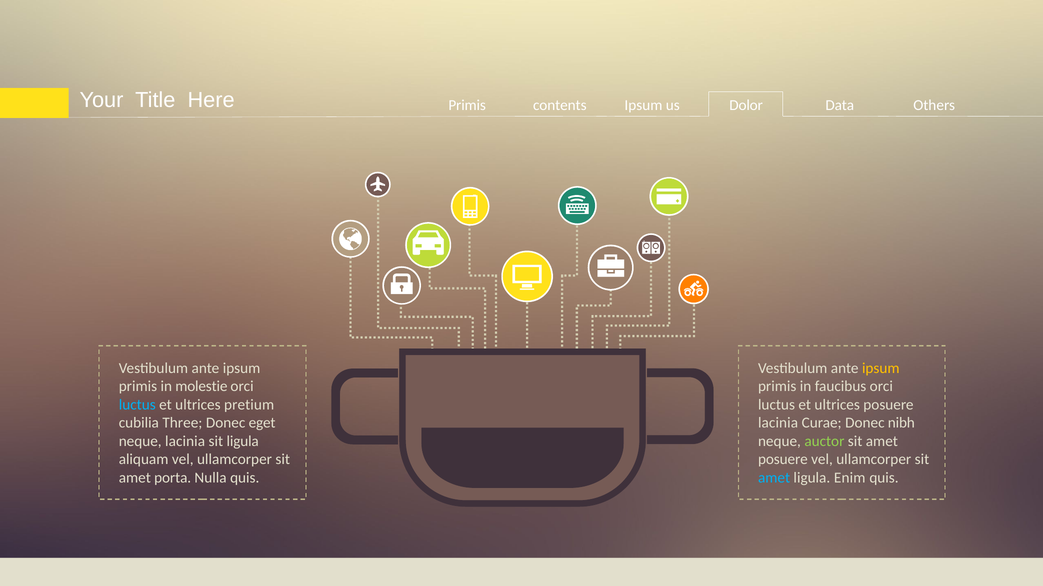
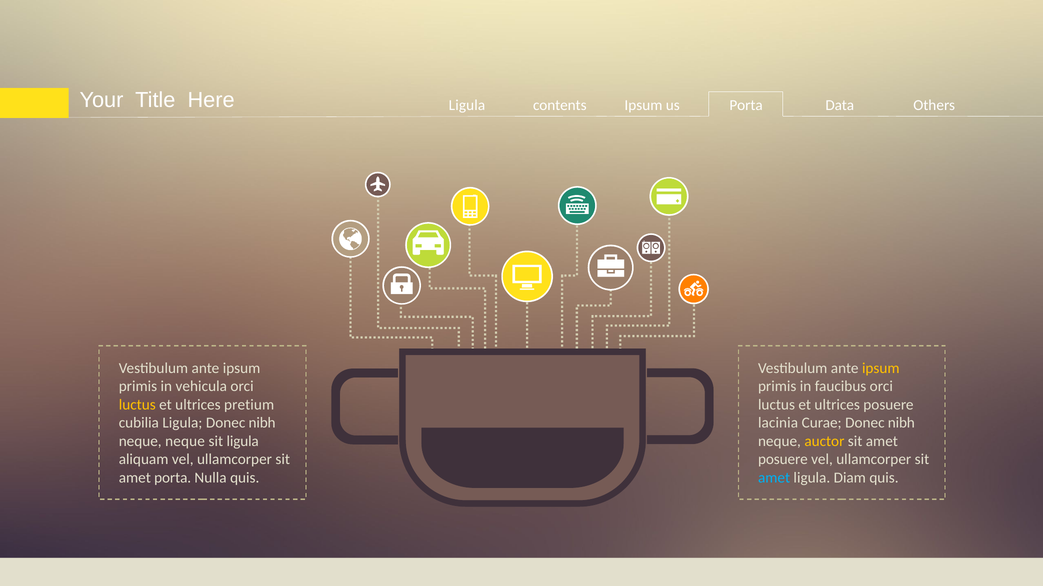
us Dolor: Dolor -> Porta
Primis at (467, 105): Primis -> Ligula
molestie: molestie -> vehicula
luctus at (137, 405) colour: light blue -> yellow
cubilia Three: Three -> Ligula
eget at (262, 423): eget -> nibh
neque lacinia: lacinia -> neque
auctor colour: light green -> yellow
Enim: Enim -> Diam
